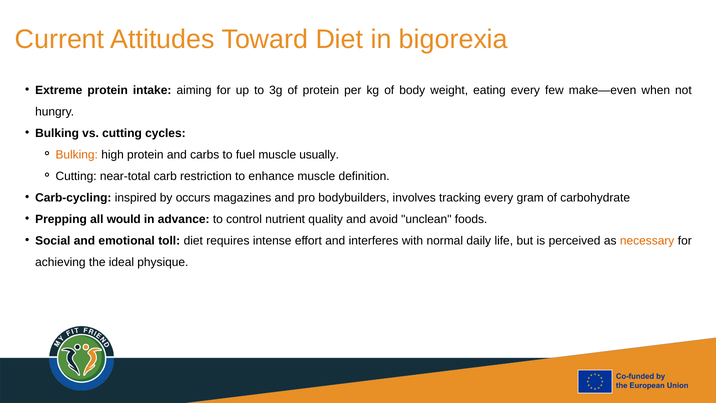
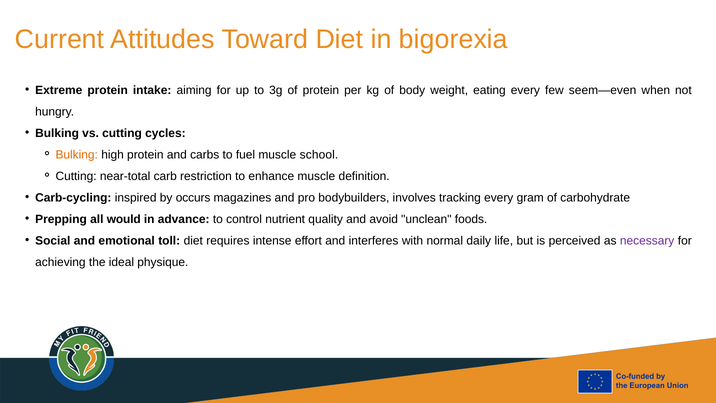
make—even: make—even -> seem—even
usually: usually -> school
necessary colour: orange -> purple
